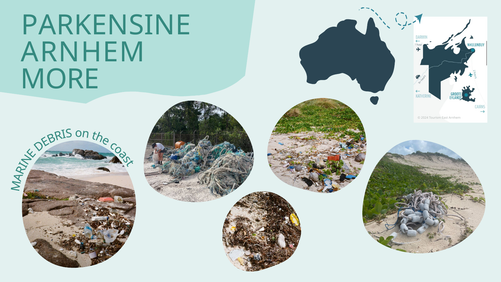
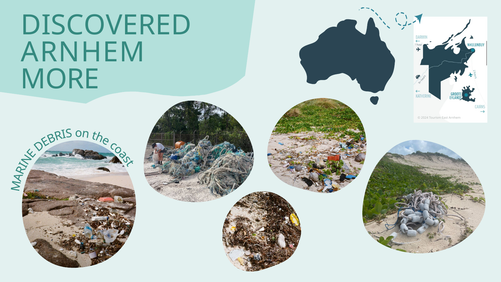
PARKENSINE: PARKENSINE -> DISCOVERED
